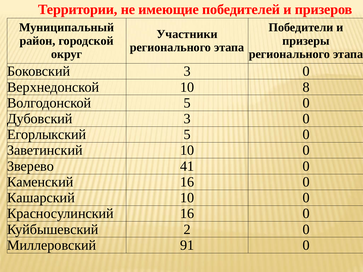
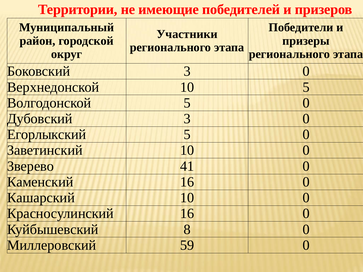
10 8: 8 -> 5
2: 2 -> 8
91: 91 -> 59
